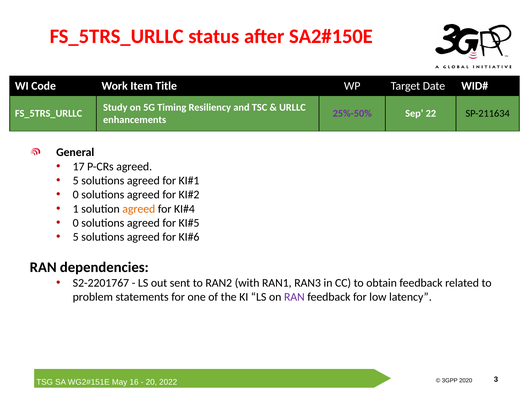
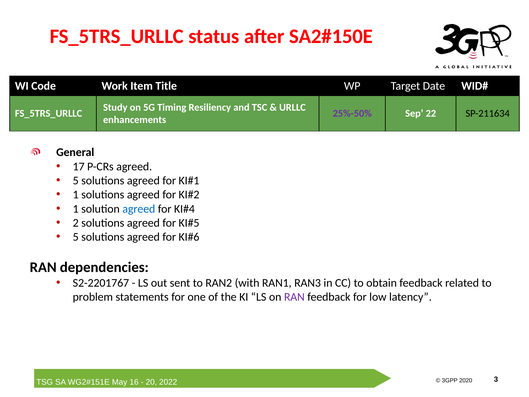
0 at (76, 195): 0 -> 1
agreed at (139, 209) colour: orange -> blue
0 at (76, 223): 0 -> 2
